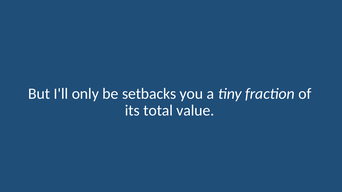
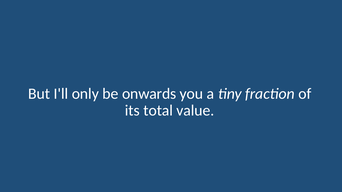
setbacks: setbacks -> onwards
